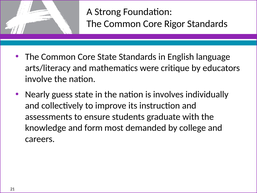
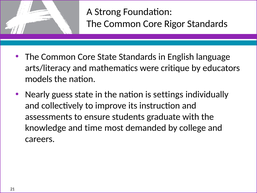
involve: involve -> models
involves: involves -> settings
form: form -> time
